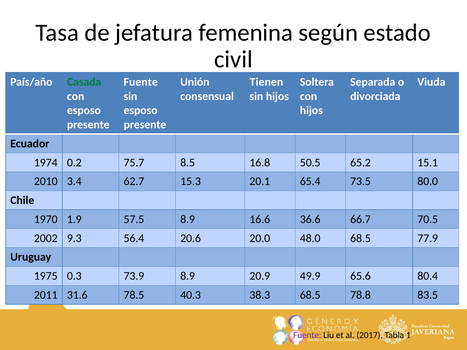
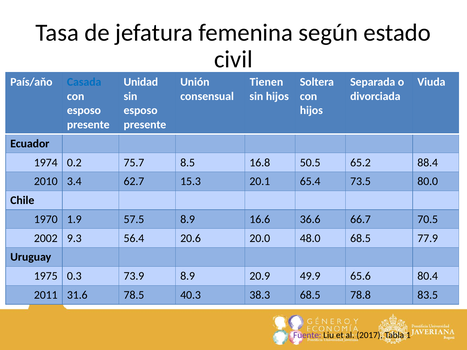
Casada colour: green -> blue
Fuente at (141, 82): Fuente -> Unidad
15.1: 15.1 -> 88.4
